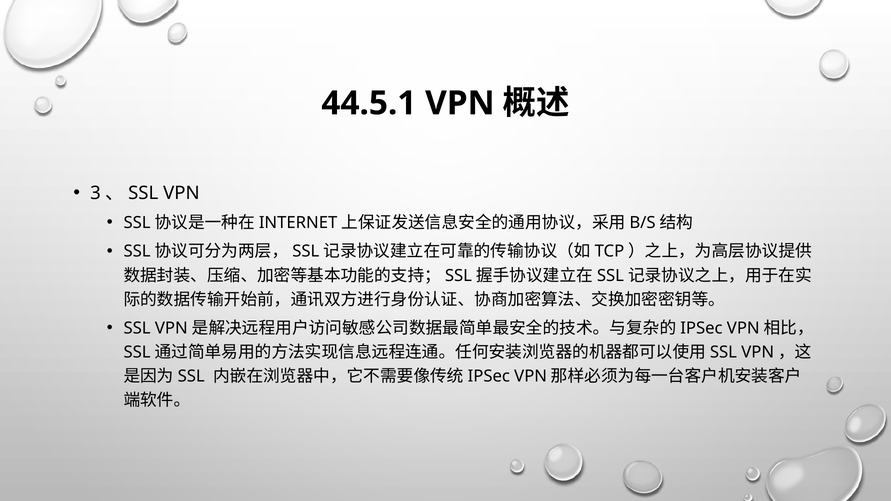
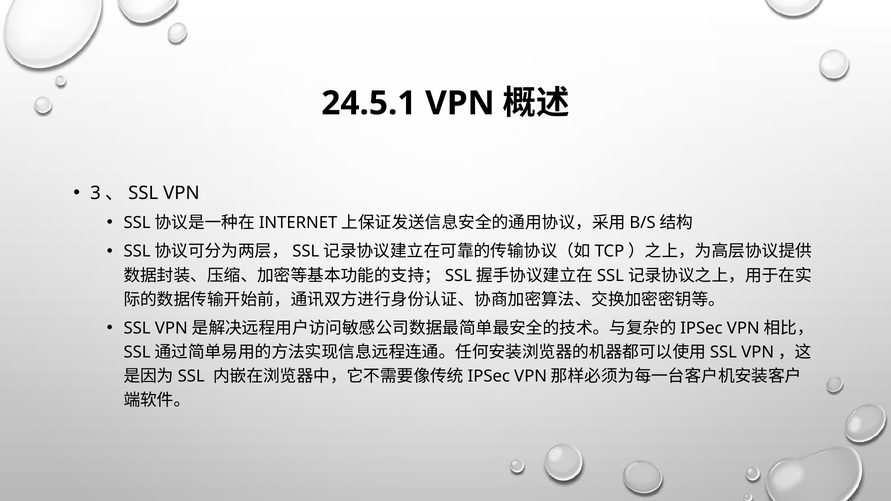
44.5.1: 44.5.1 -> 24.5.1
